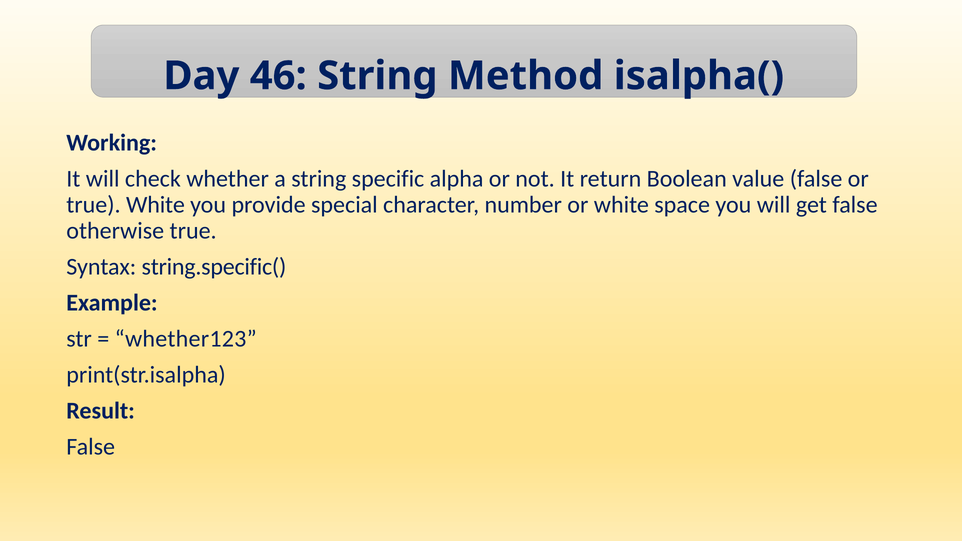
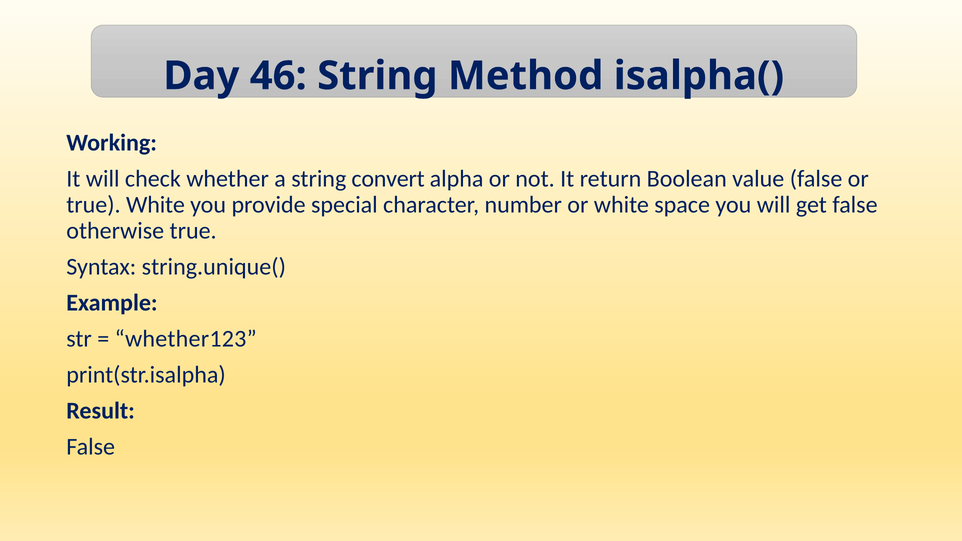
specific: specific -> convert
string.specific(: string.specific( -> string.unique(
